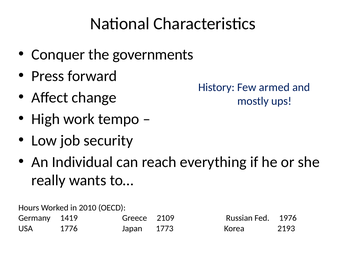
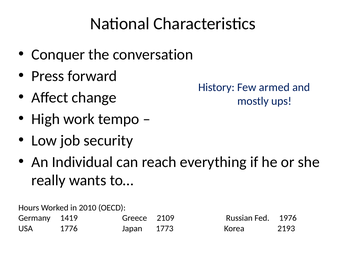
governments: governments -> conversation
